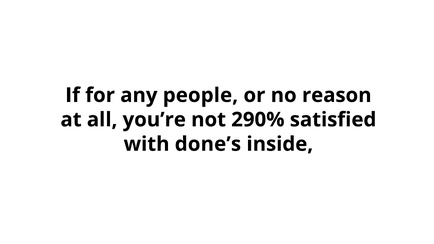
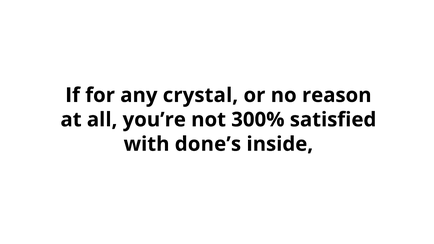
people: people -> crystal
290%: 290% -> 300%
